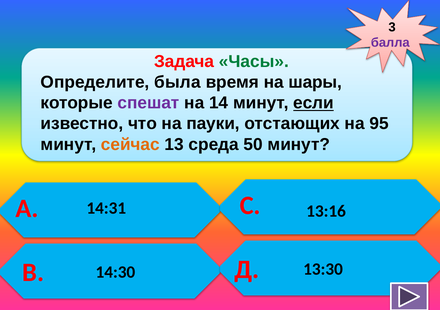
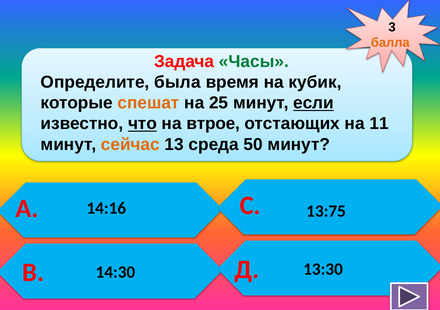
балла colour: purple -> orange
шары: шары -> кубик
спешат colour: purple -> orange
14: 14 -> 25
что underline: none -> present
пауки: пауки -> втрое
95: 95 -> 11
14:31: 14:31 -> 14:16
13:16: 13:16 -> 13:75
